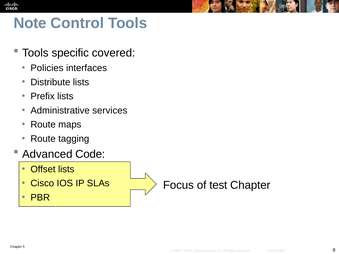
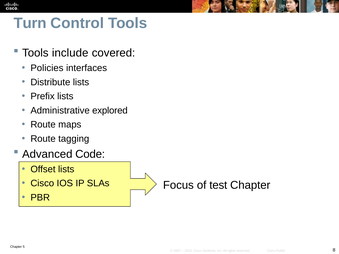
Note: Note -> Turn
specific: specific -> include
services: services -> explored
